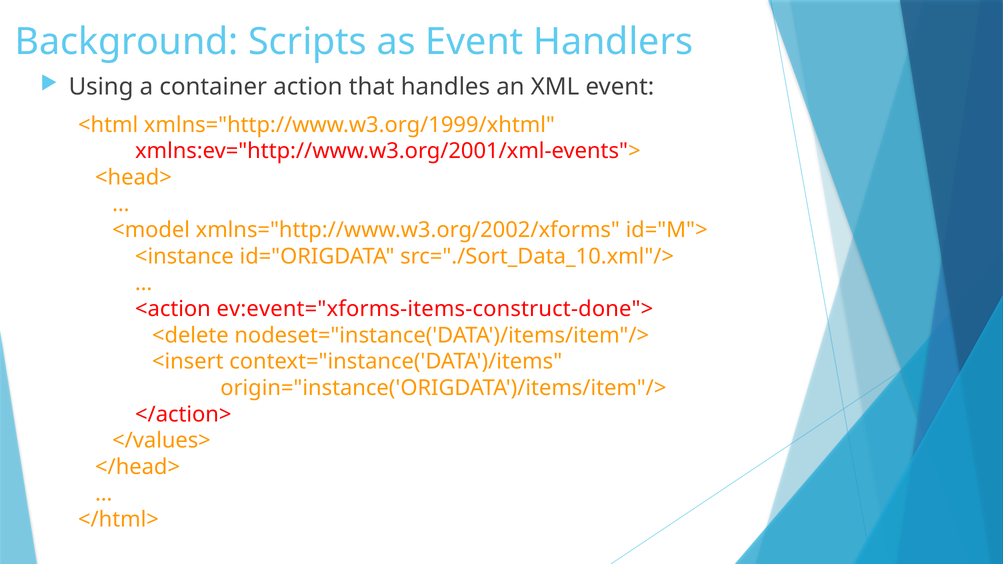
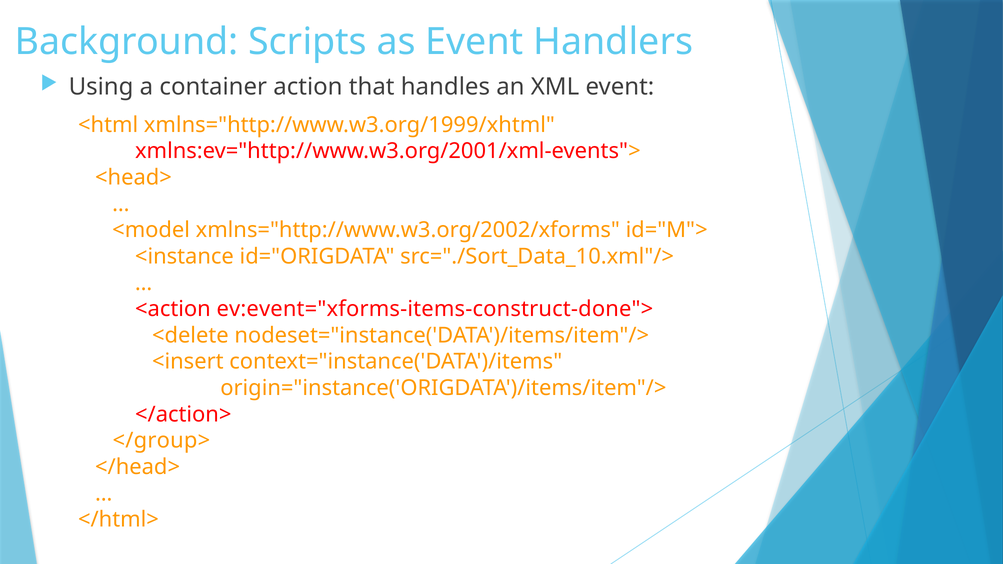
</values>: </values> -> </group>
